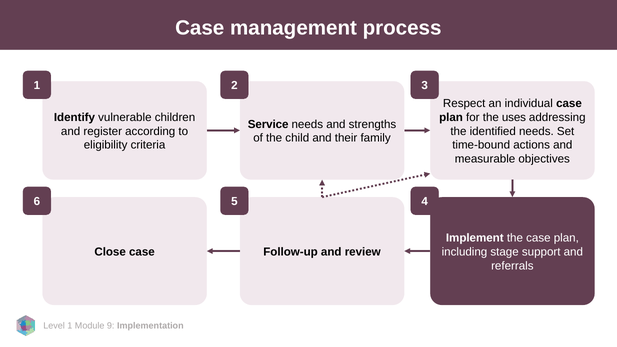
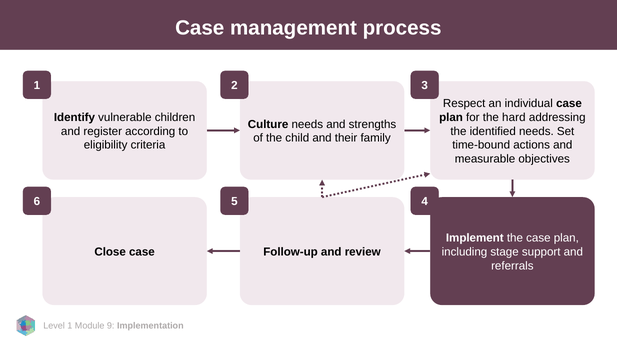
uses: uses -> hard
Service: Service -> Culture
